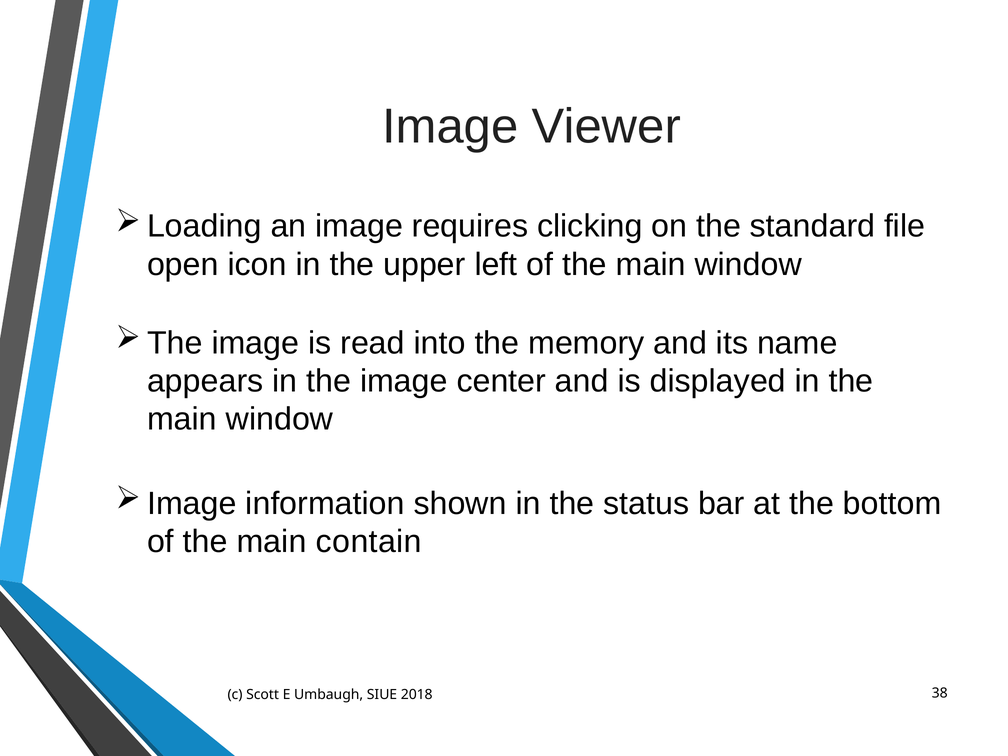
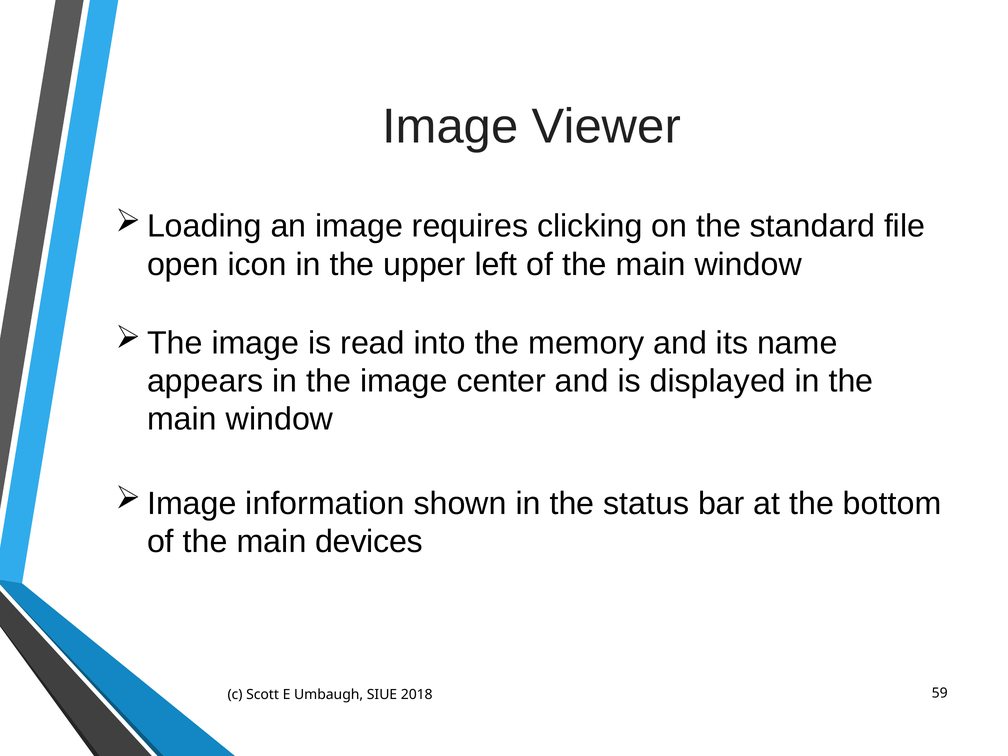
contain: contain -> devices
38: 38 -> 59
